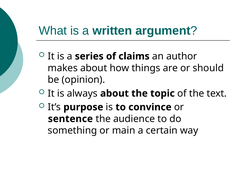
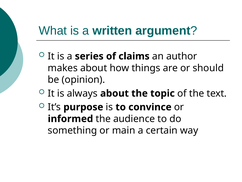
sentence: sentence -> informed
